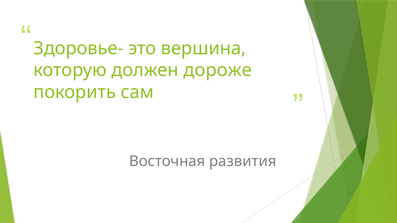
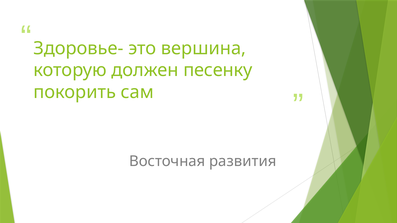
дороже: дороже -> песенку
